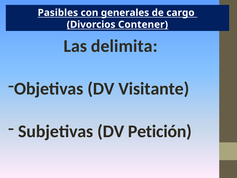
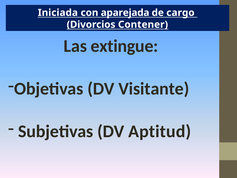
Pasibles: Pasibles -> Iniciada
generales: generales -> aparejada
delimita: delimita -> extingue
Petición: Petición -> Aptitud
